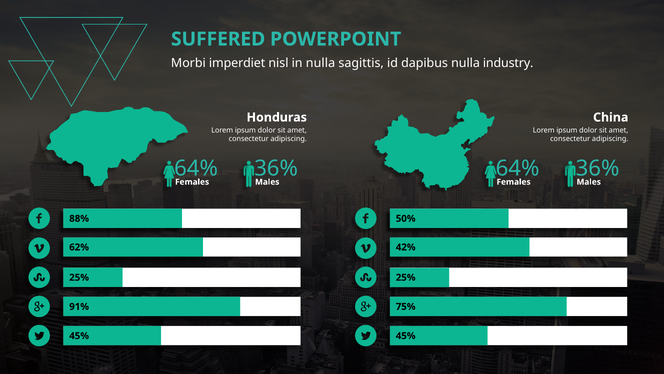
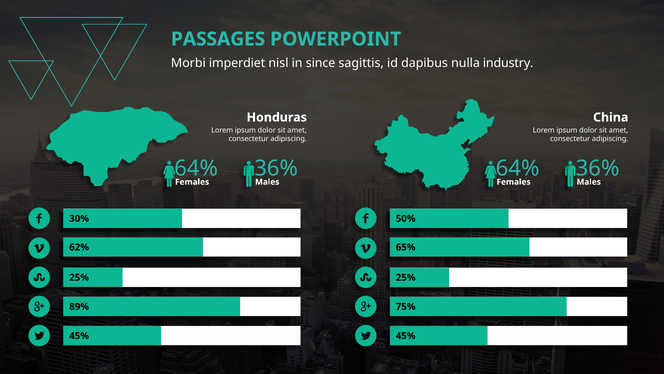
SUFFERED: SUFFERED -> PASSAGES
in nulla: nulla -> since
88%: 88% -> 30%
42%: 42% -> 65%
91%: 91% -> 89%
